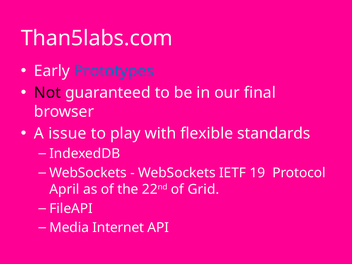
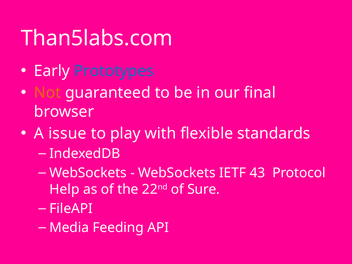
Not colour: black -> orange
19: 19 -> 43
April: April -> Help
Grid: Grid -> Sure
Internet: Internet -> Feeding
